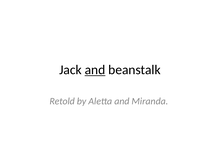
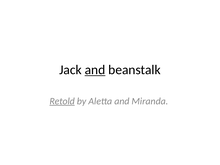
Retold underline: none -> present
